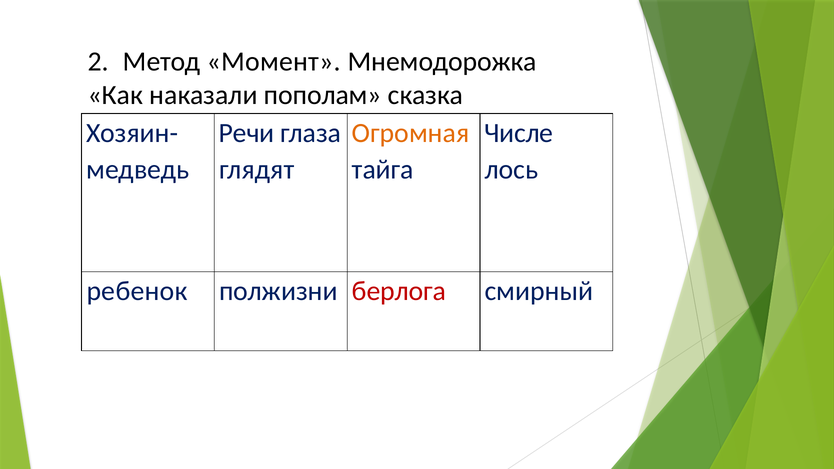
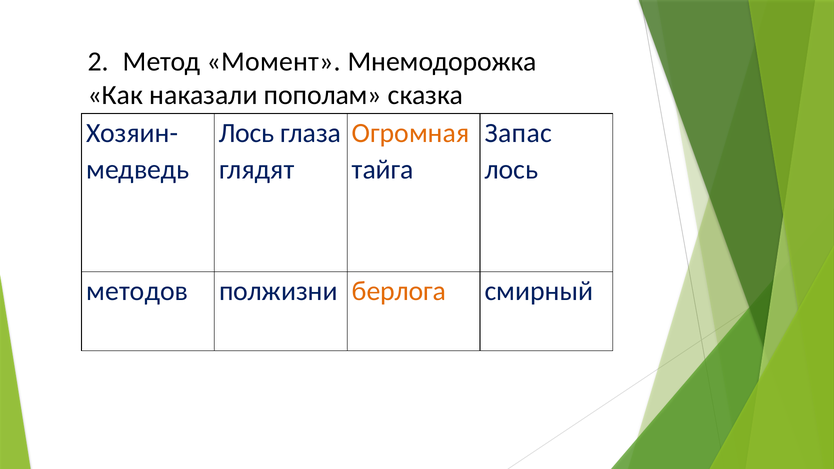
Речи at (247, 133): Речи -> Лось
Числе: Числе -> Запас
ребенок: ребенок -> методов
берлога colour: red -> orange
